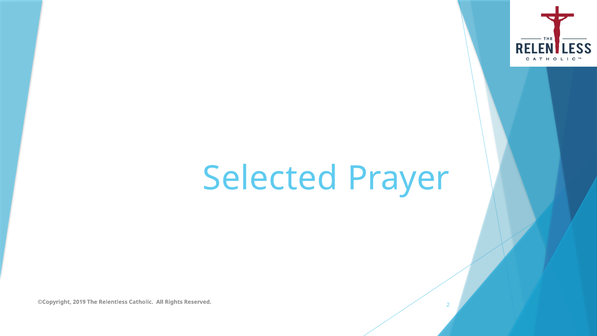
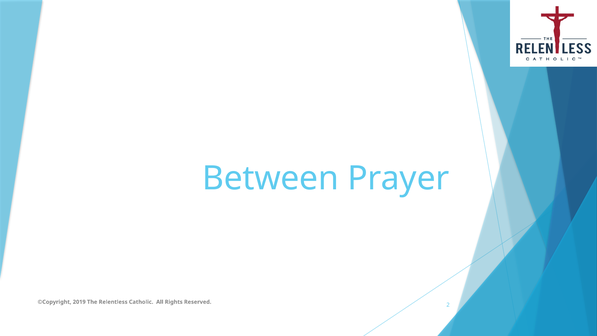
Selected: Selected -> Between
